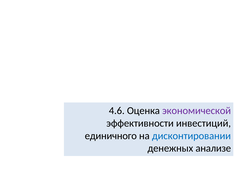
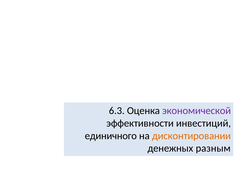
4.6: 4.6 -> 6.3
дисконтировании colour: blue -> orange
анализе: анализе -> разным
